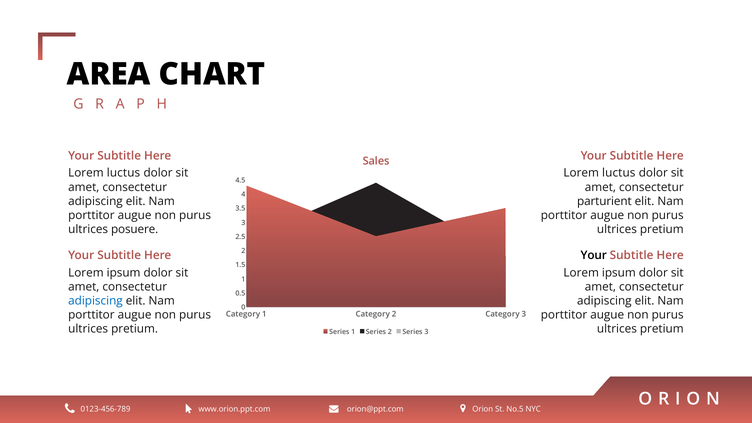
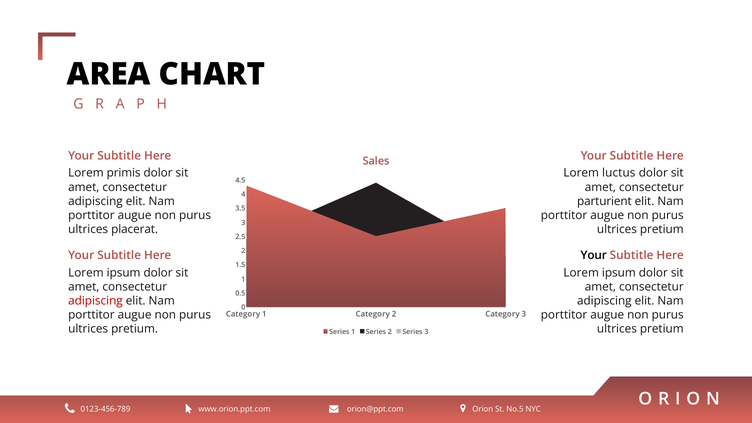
luctus at (124, 173): luctus -> primis
posuere: posuere -> placerat
adipiscing at (95, 301) colour: blue -> red
